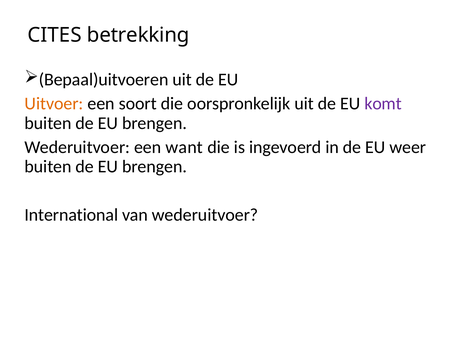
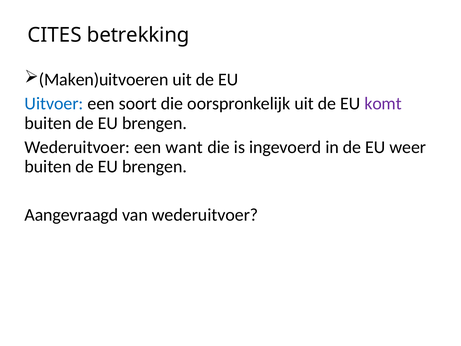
Bepaal)uitvoeren: Bepaal)uitvoeren -> Maken)uitvoeren
Uitvoer colour: orange -> blue
International: International -> Aangevraagd
